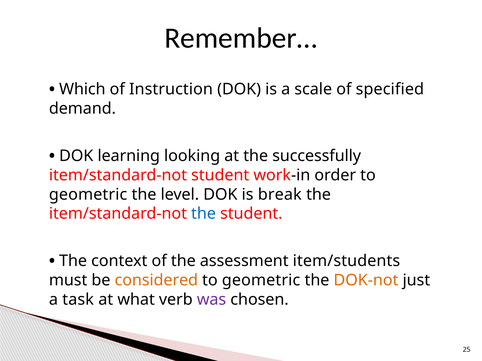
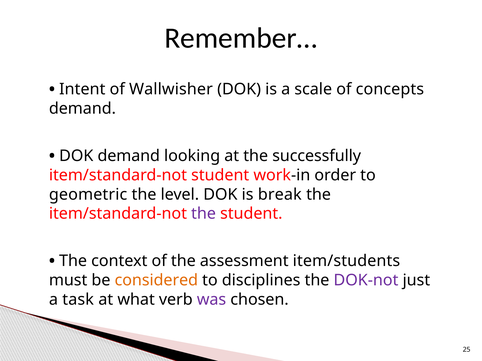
Which: Which -> Intent
Instruction: Instruction -> Wallwisher
specified: specified -> concepts
DOK learning: learning -> demand
the at (204, 214) colour: blue -> purple
geometric at (261, 281): geometric -> disciplines
DOK-not colour: orange -> purple
